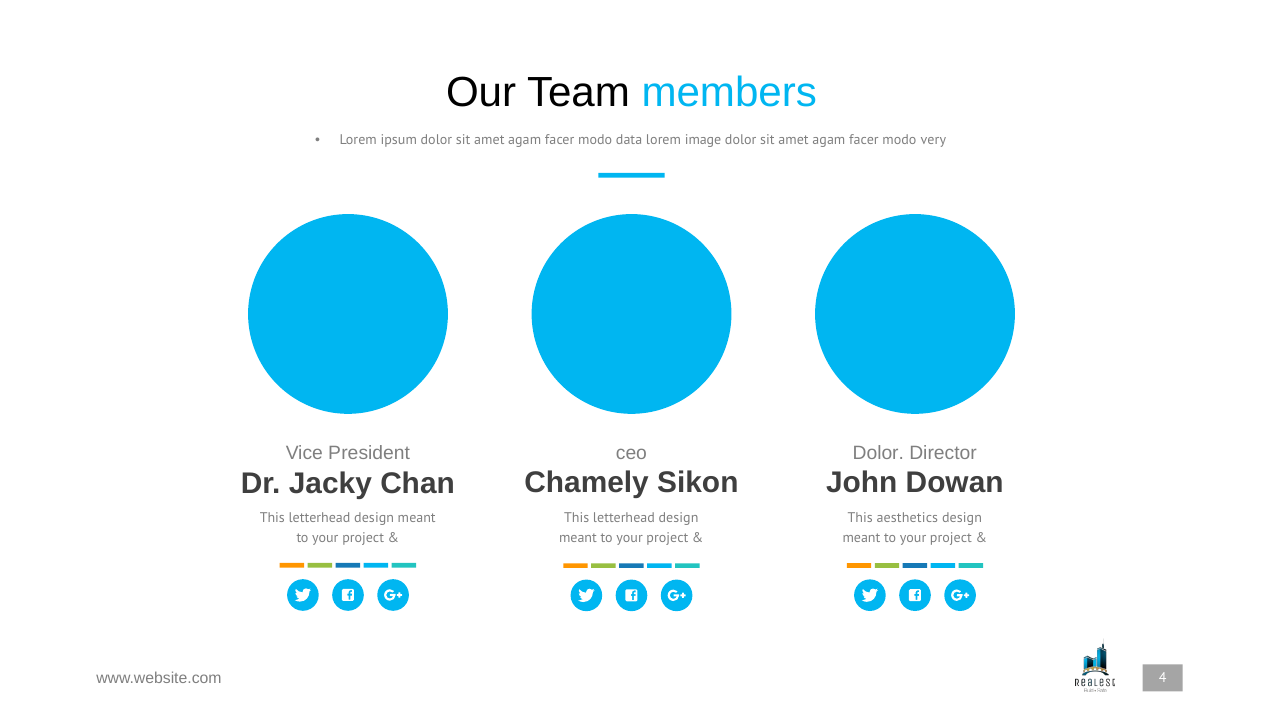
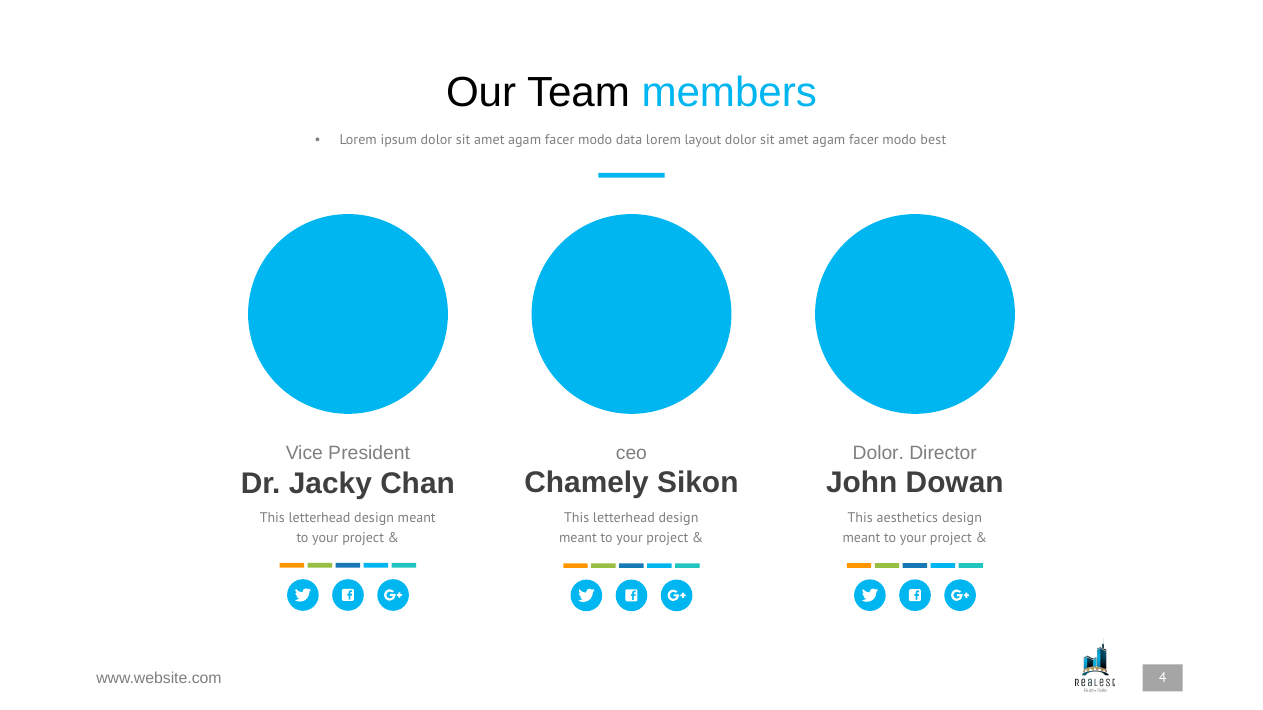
image: image -> layout
very: very -> best
